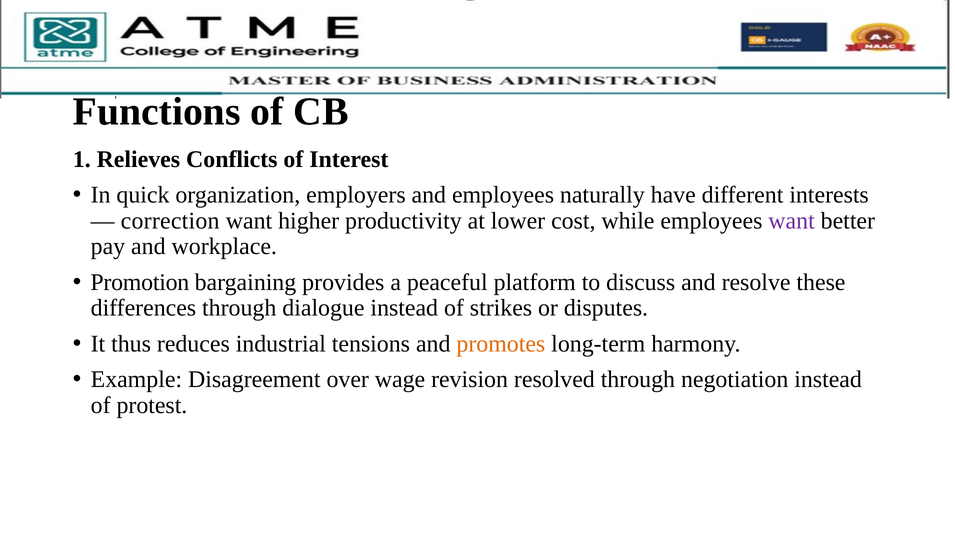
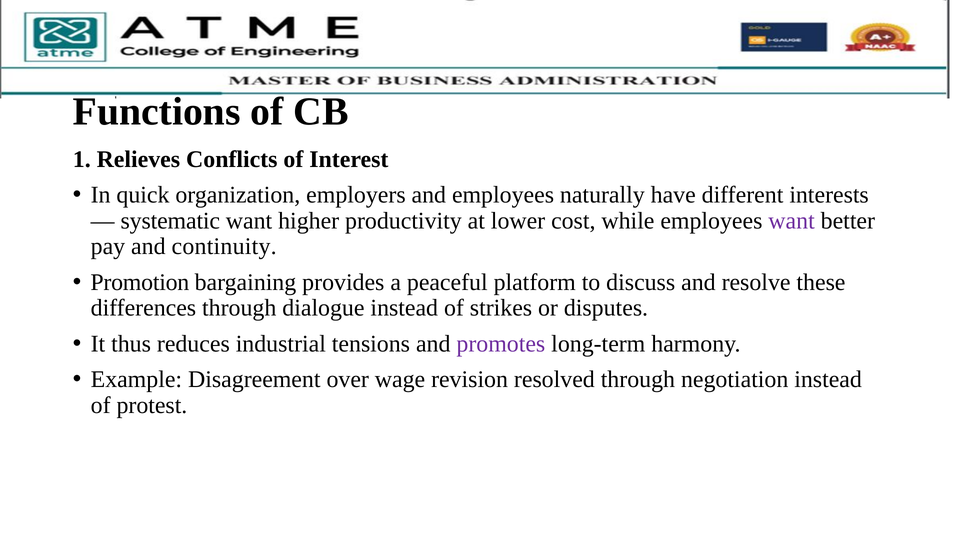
correction: correction -> systematic
workplace: workplace -> continuity
promotes colour: orange -> purple
